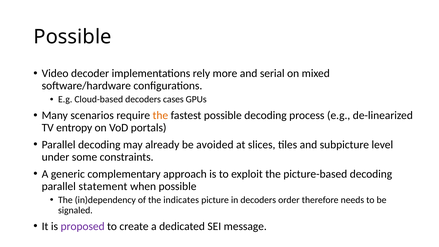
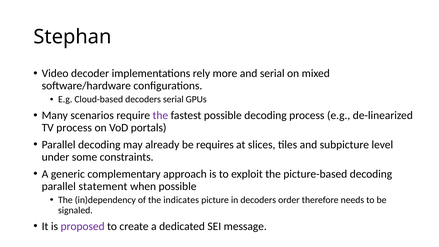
Possible at (73, 37): Possible -> Stephan
decoders cases: cases -> serial
the at (160, 115) colour: orange -> purple
TV entropy: entropy -> process
avoided: avoided -> requires
